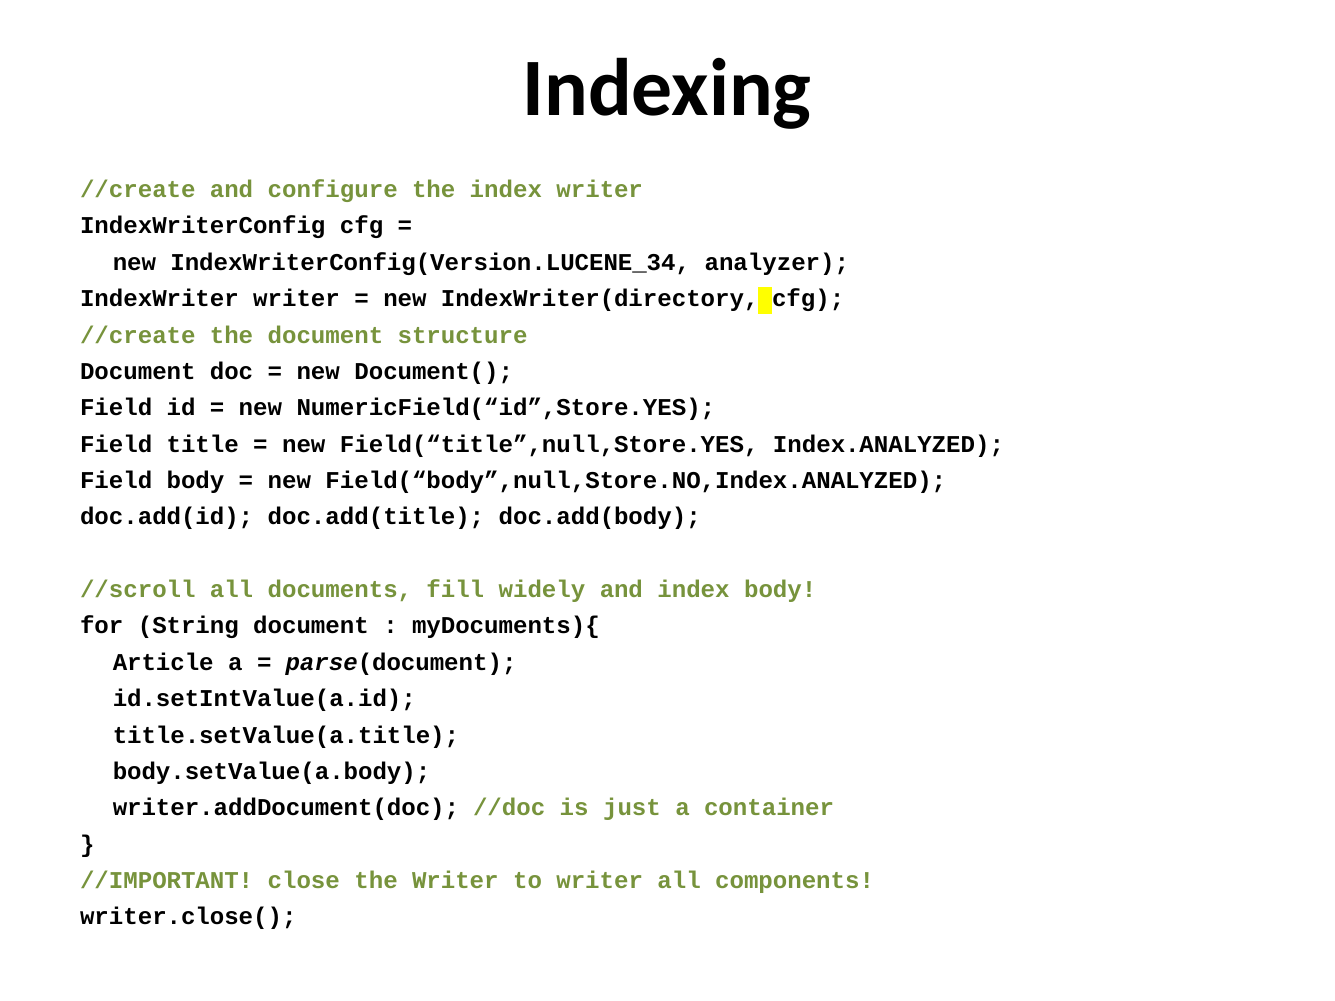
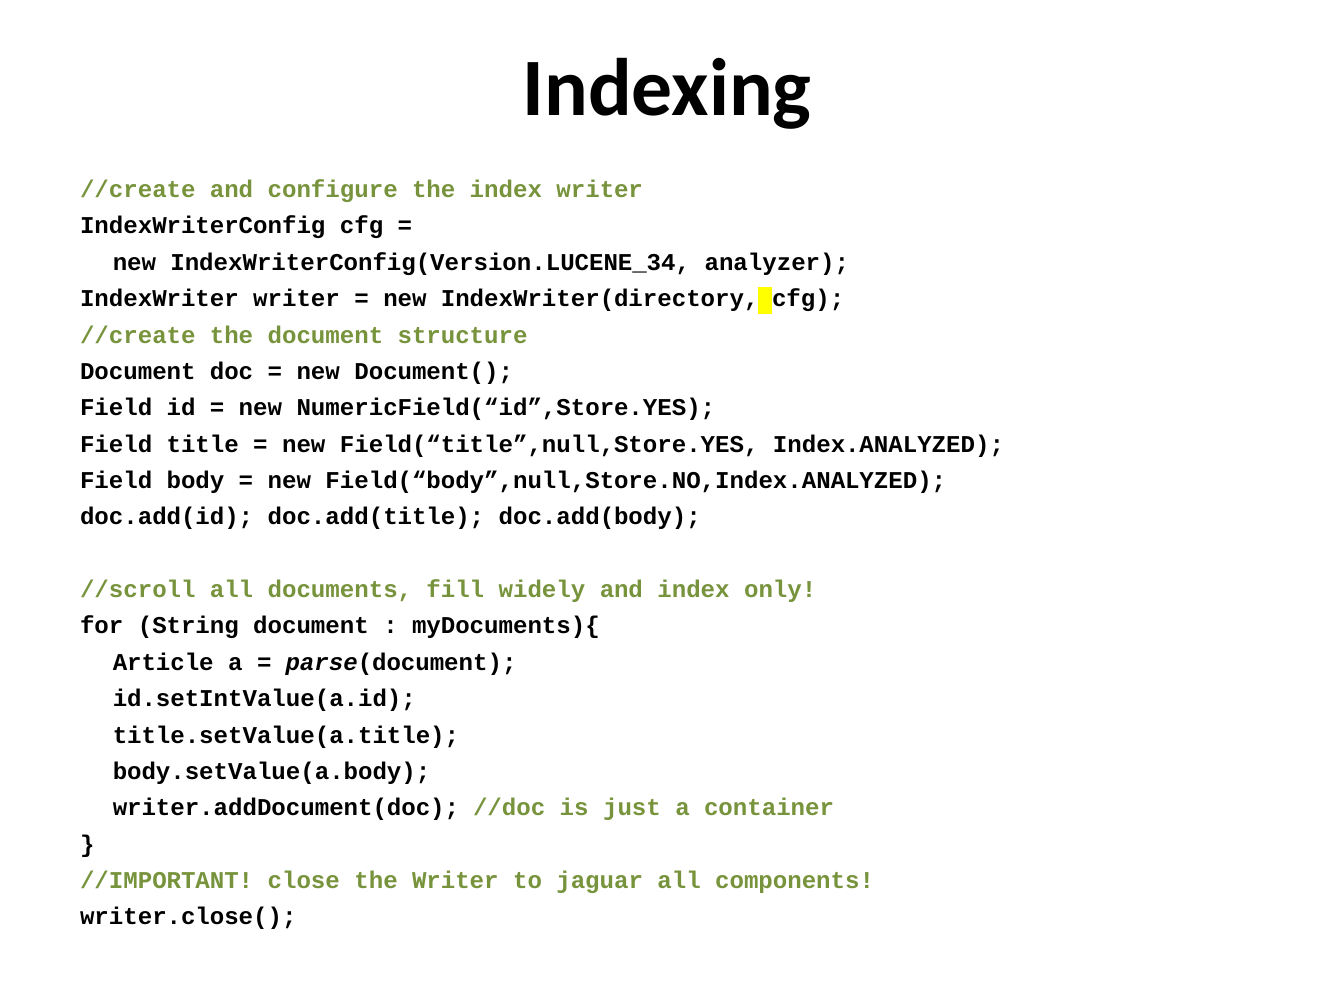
index body: body -> only
to writer: writer -> jaguar
